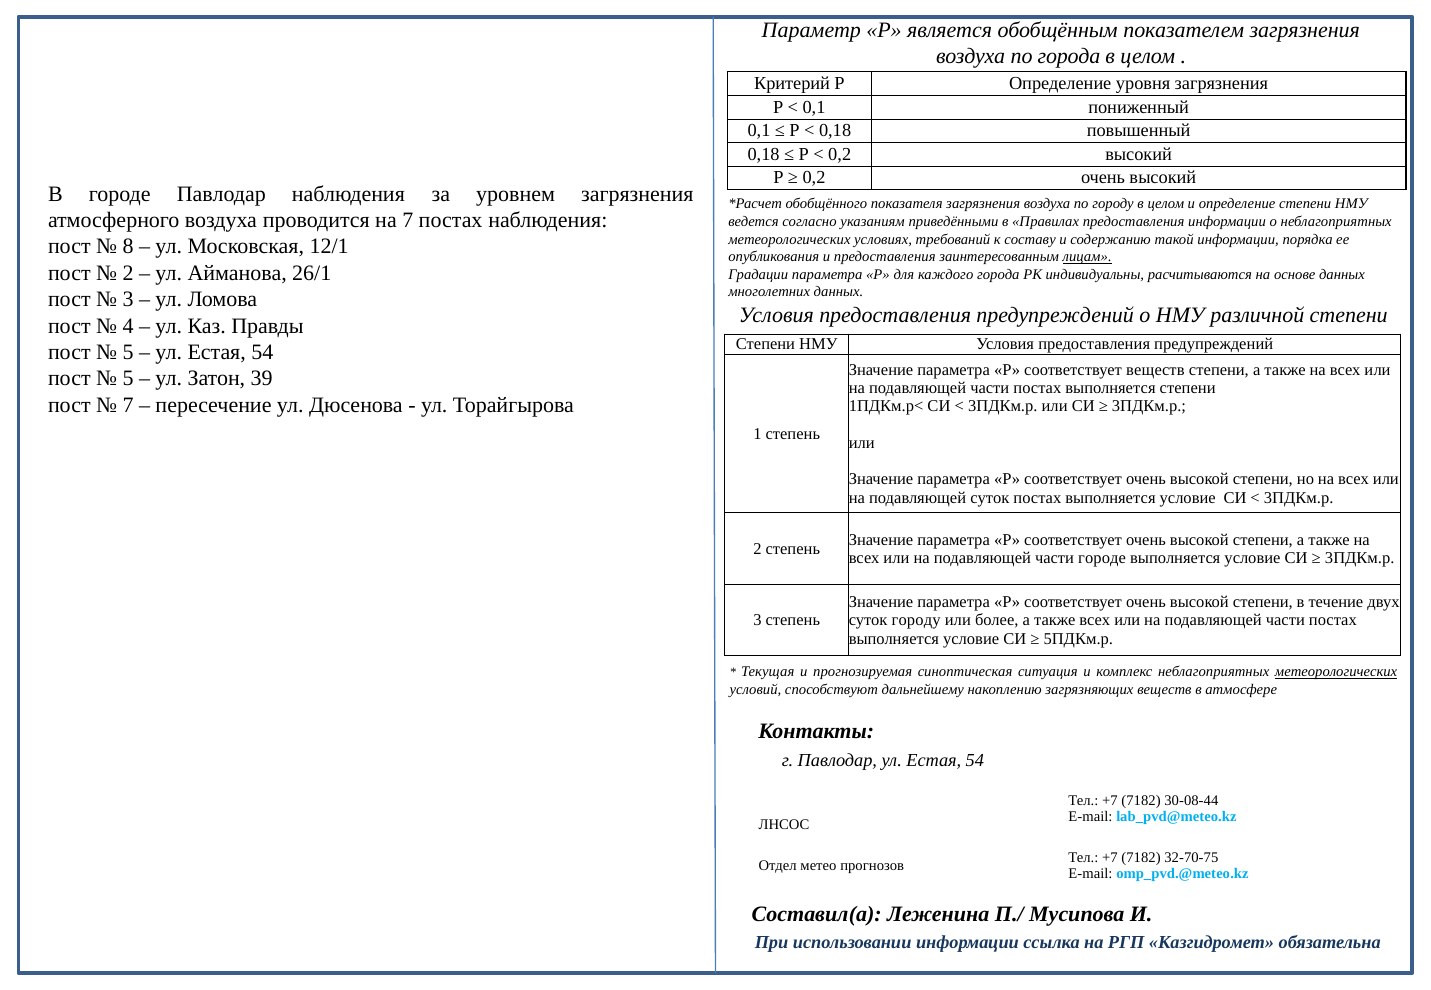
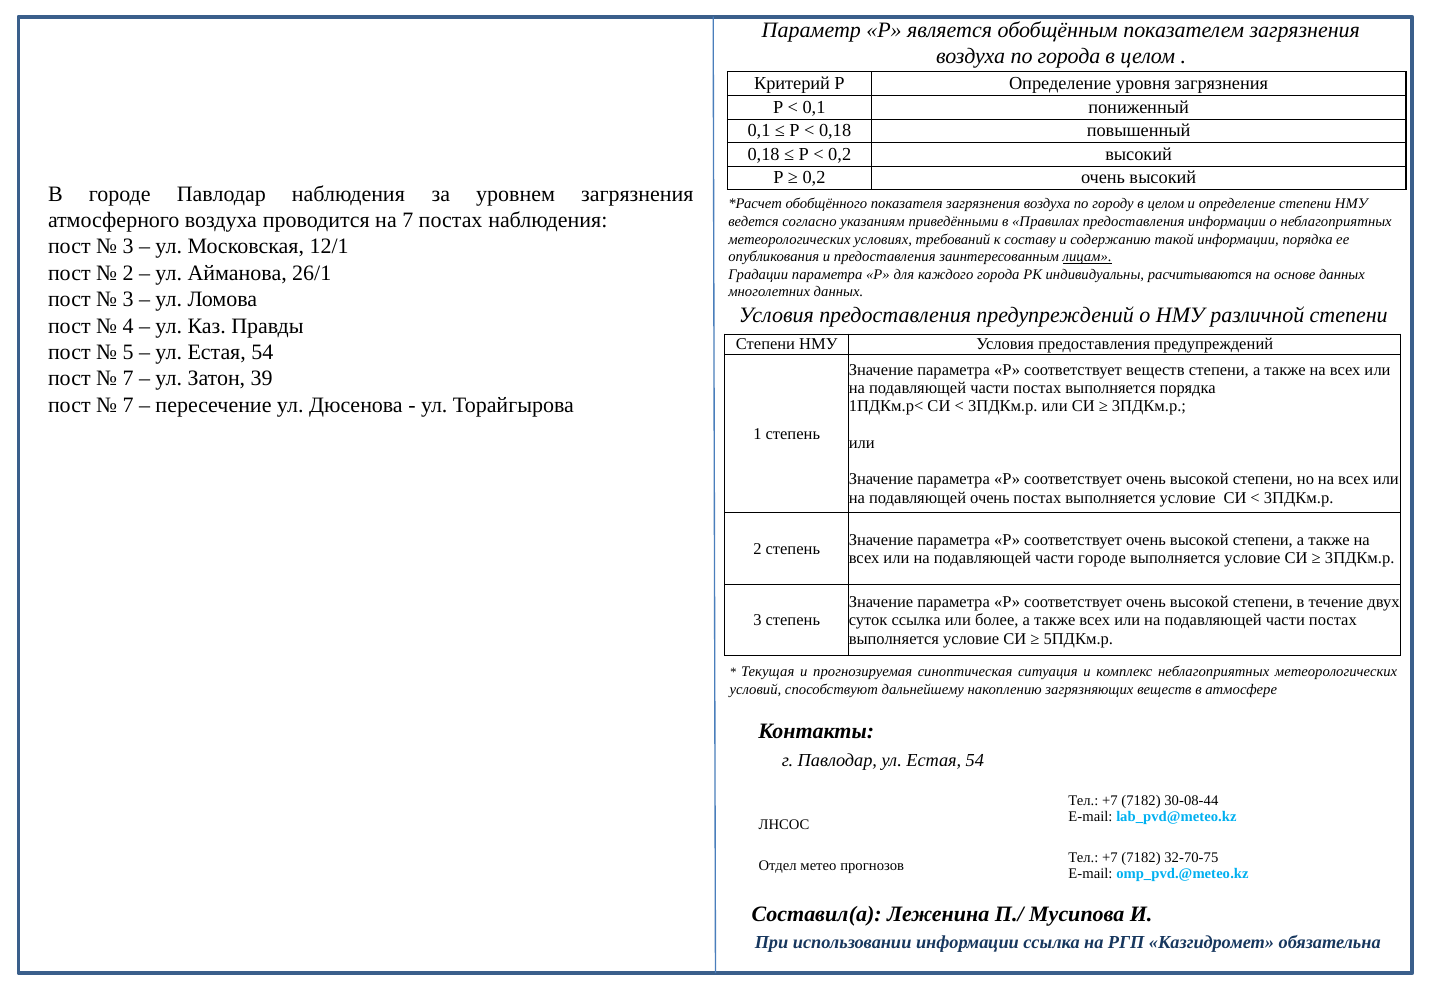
8 at (128, 247): 8 -> 3
5 at (128, 379): 5 -> 7
выполняется степени: степени -> порядка
подавляющей суток: суток -> очень
суток городу: городу -> ссылка
метеорологических at (1336, 672) underline: present -> none
